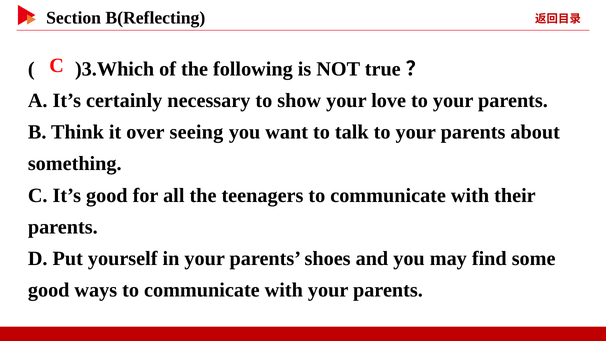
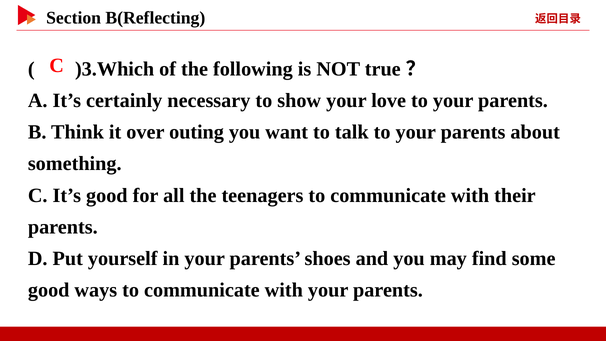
seeing: seeing -> outing
